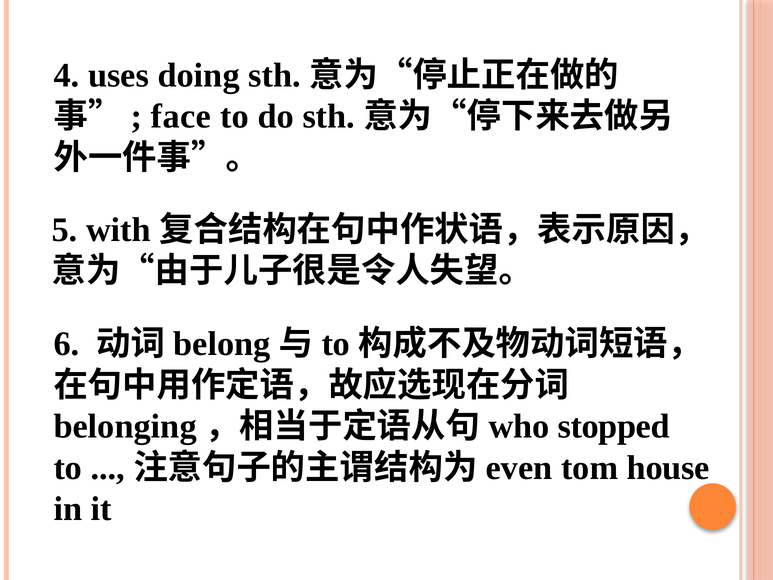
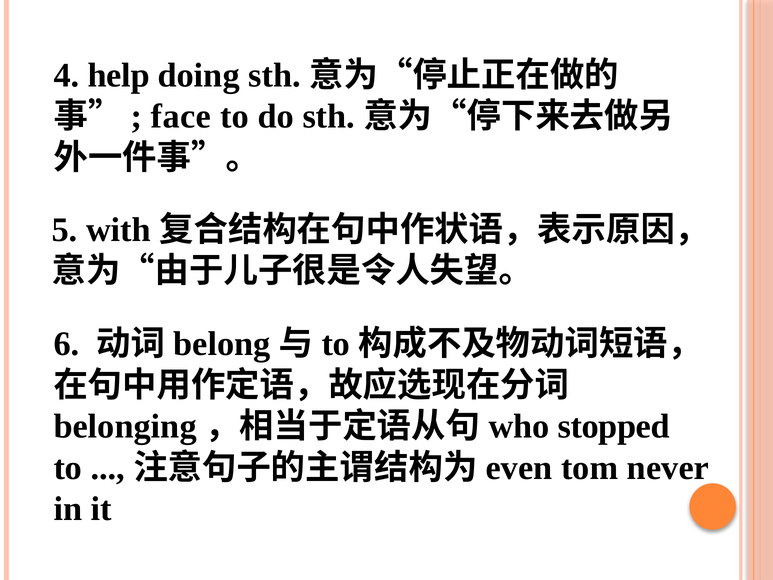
uses: uses -> help
house: house -> never
